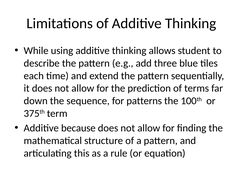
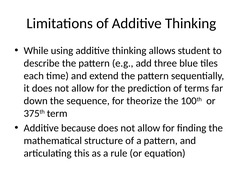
patterns: patterns -> theorize
